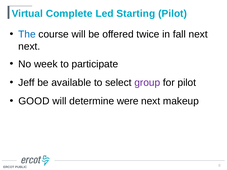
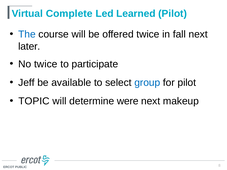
Starting: Starting -> Learned
next at (29, 46): next -> later
No week: week -> twice
group colour: purple -> blue
GOOD: GOOD -> TOPIC
